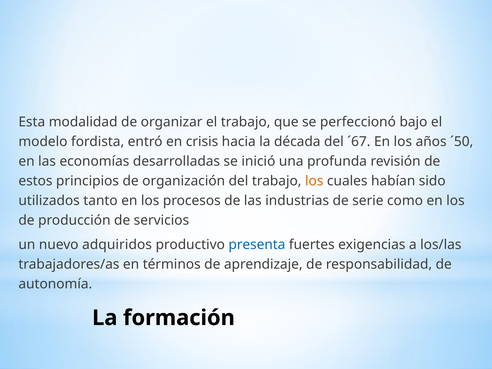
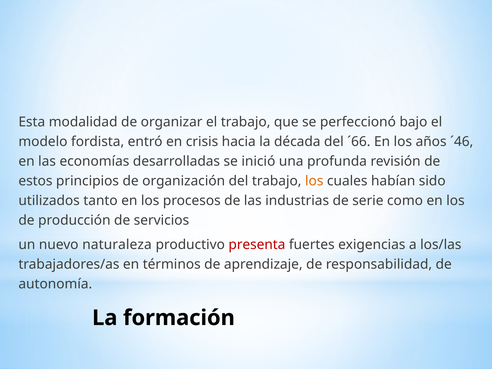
´67: ´67 -> ´66
´50: ´50 -> ´46
adquiridos: adquiridos -> naturaleza
presenta colour: blue -> red
